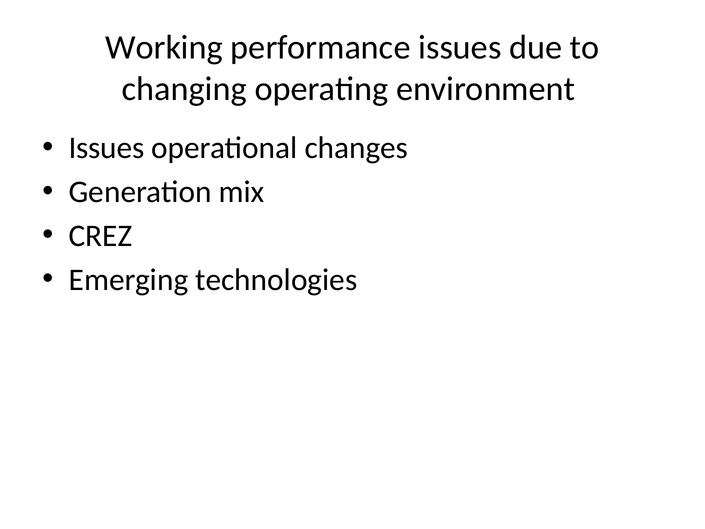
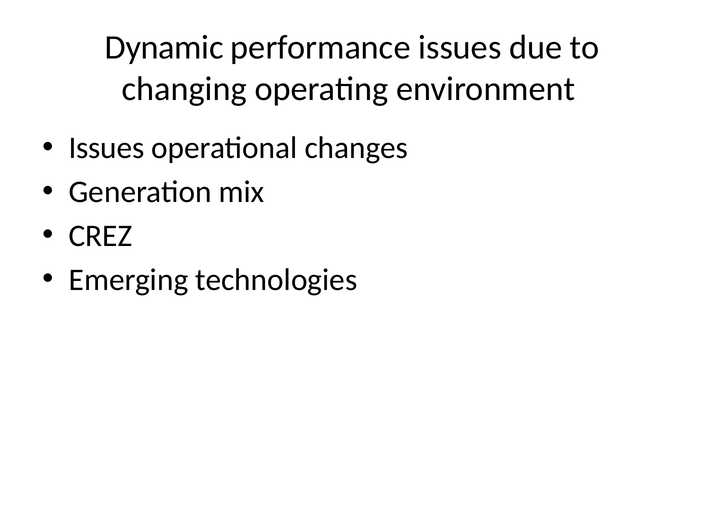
Working: Working -> Dynamic
